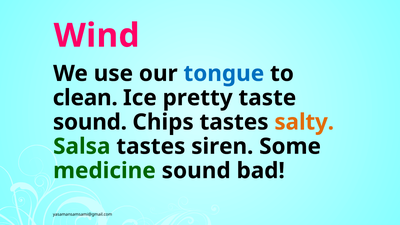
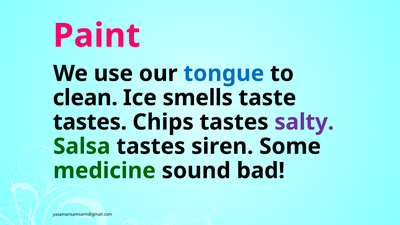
Wind: Wind -> Paint
pretty: pretty -> smells
sound at (90, 122): sound -> tastes
salty colour: orange -> purple
